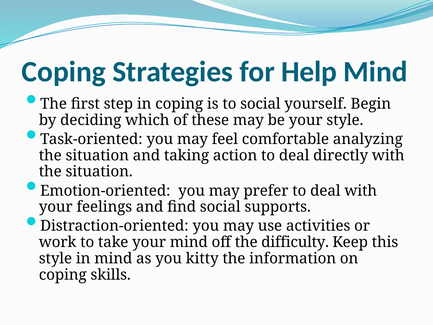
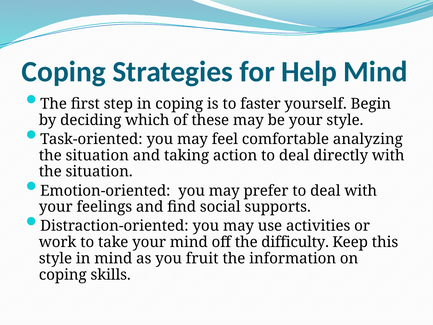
to social: social -> faster
kitty: kitty -> fruit
